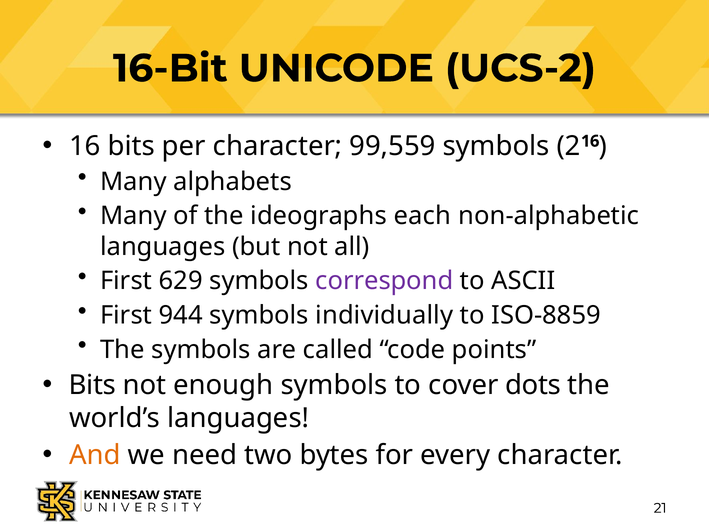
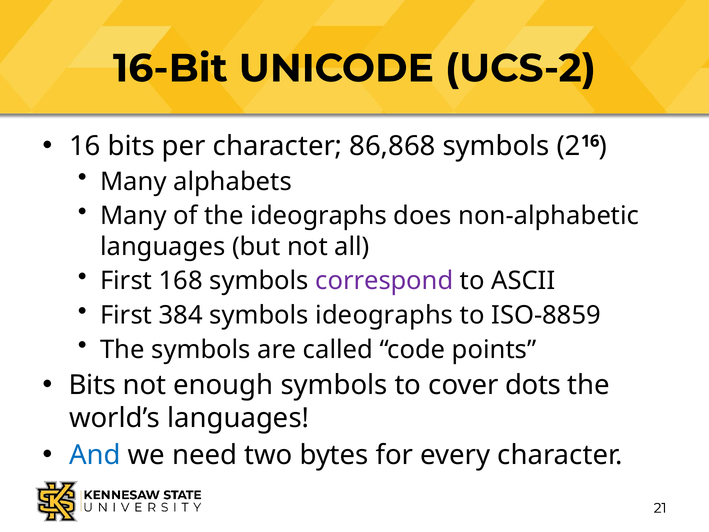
99,559: 99,559 -> 86,868
each: each -> does
629: 629 -> 168
944: 944 -> 384
symbols individually: individually -> ideographs
And colour: orange -> blue
